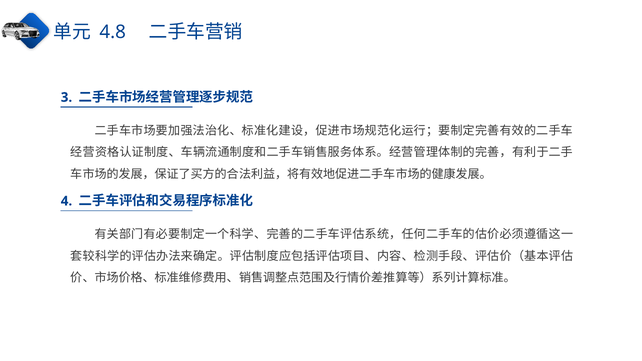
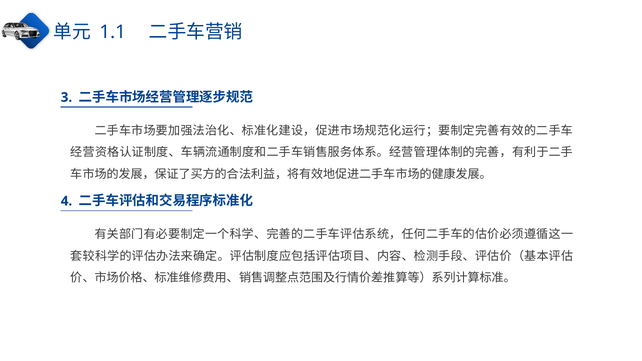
4.8: 4.8 -> 1.1
